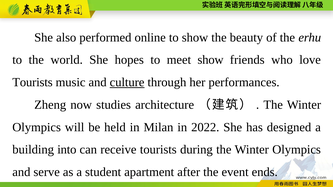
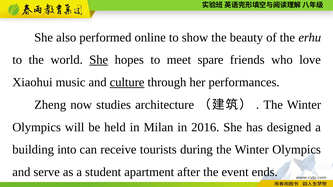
She at (99, 60) underline: none -> present
meet show: show -> spare
Tourists at (32, 82): Tourists -> Xiaohui
2022: 2022 -> 2016
